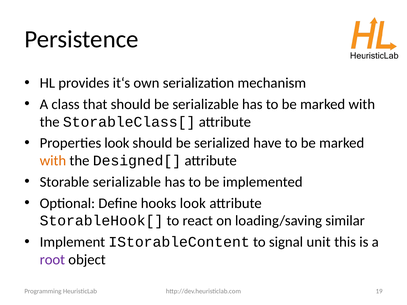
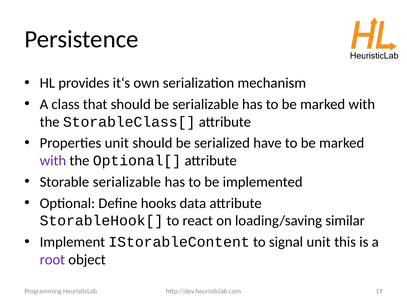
Properties look: look -> unit
with at (53, 161) colour: orange -> purple
Designed[: Designed[ -> Optional[
hooks look: look -> data
